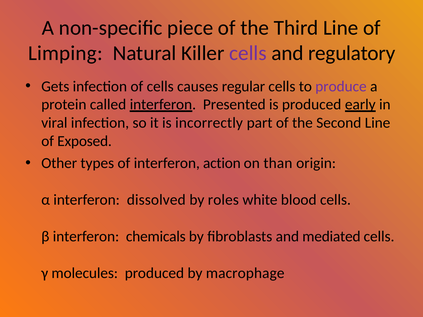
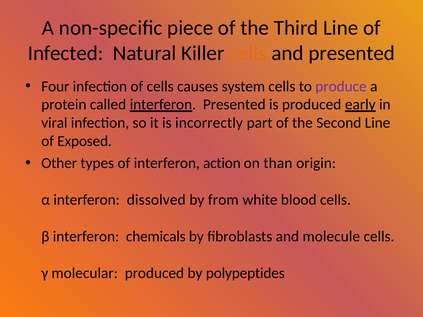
Limping: Limping -> Infected
cells at (248, 53) colour: purple -> orange
and regulatory: regulatory -> presented
Gets: Gets -> Four
regular: regular -> system
roles: roles -> from
mediated: mediated -> molecule
molecules: molecules -> molecular
macrophage: macrophage -> polypeptides
